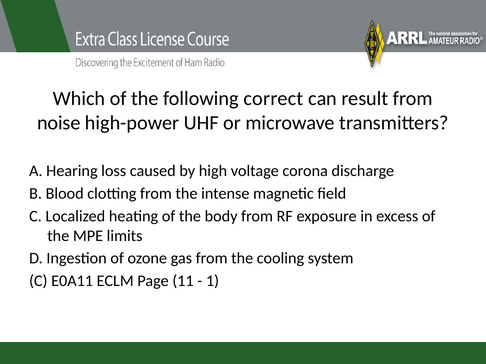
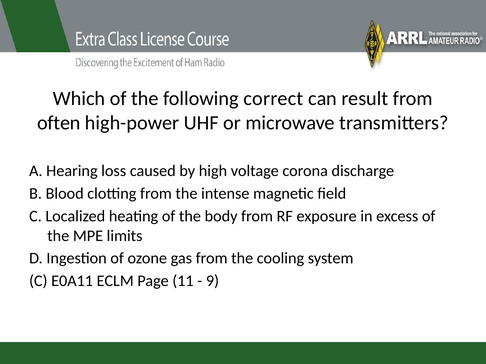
noise: noise -> often
1: 1 -> 9
